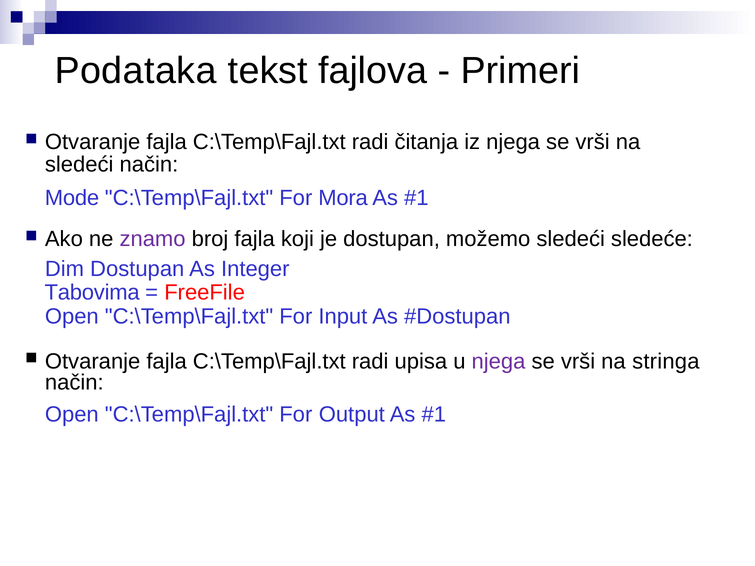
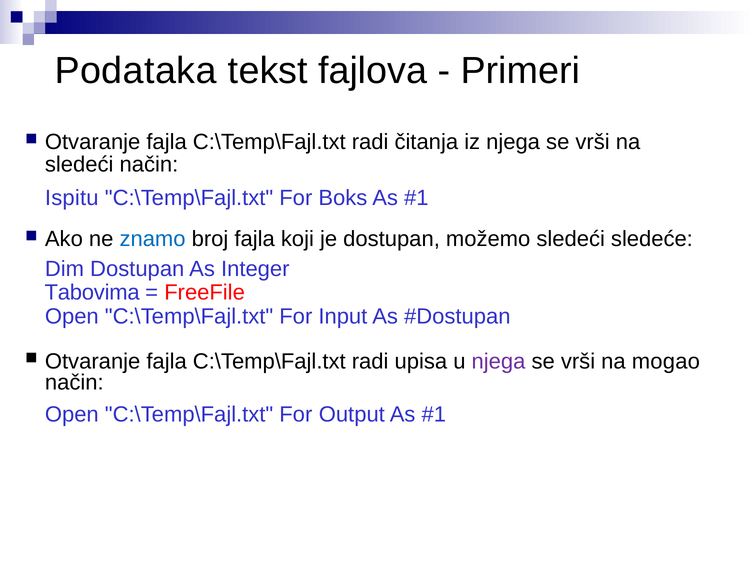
Mode: Mode -> Ispitu
Mora: Mora -> Boks
znamo colour: purple -> blue
stringa: stringa -> mogao
